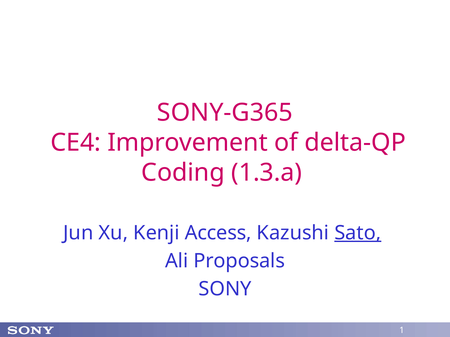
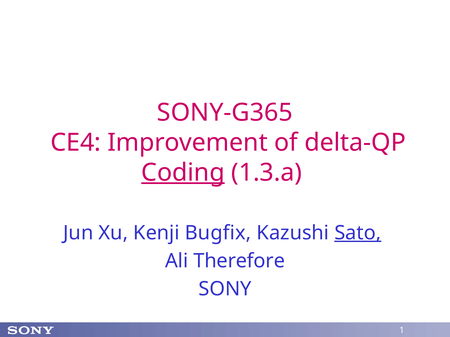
Coding underline: none -> present
Access: Access -> Bugfix
Proposals: Proposals -> Therefore
